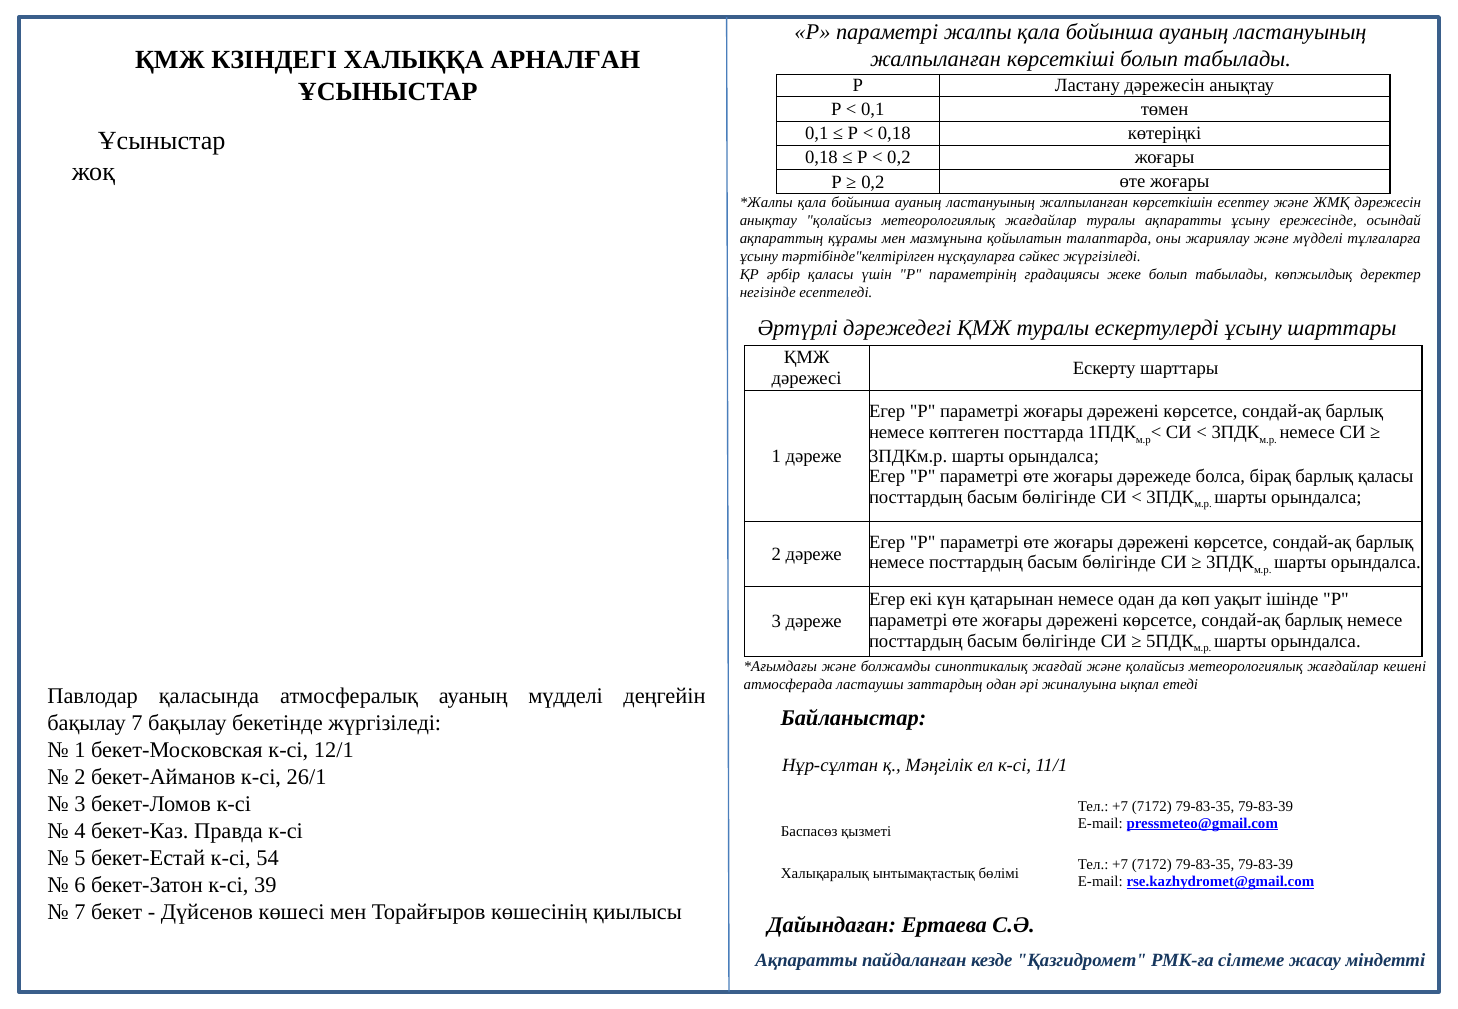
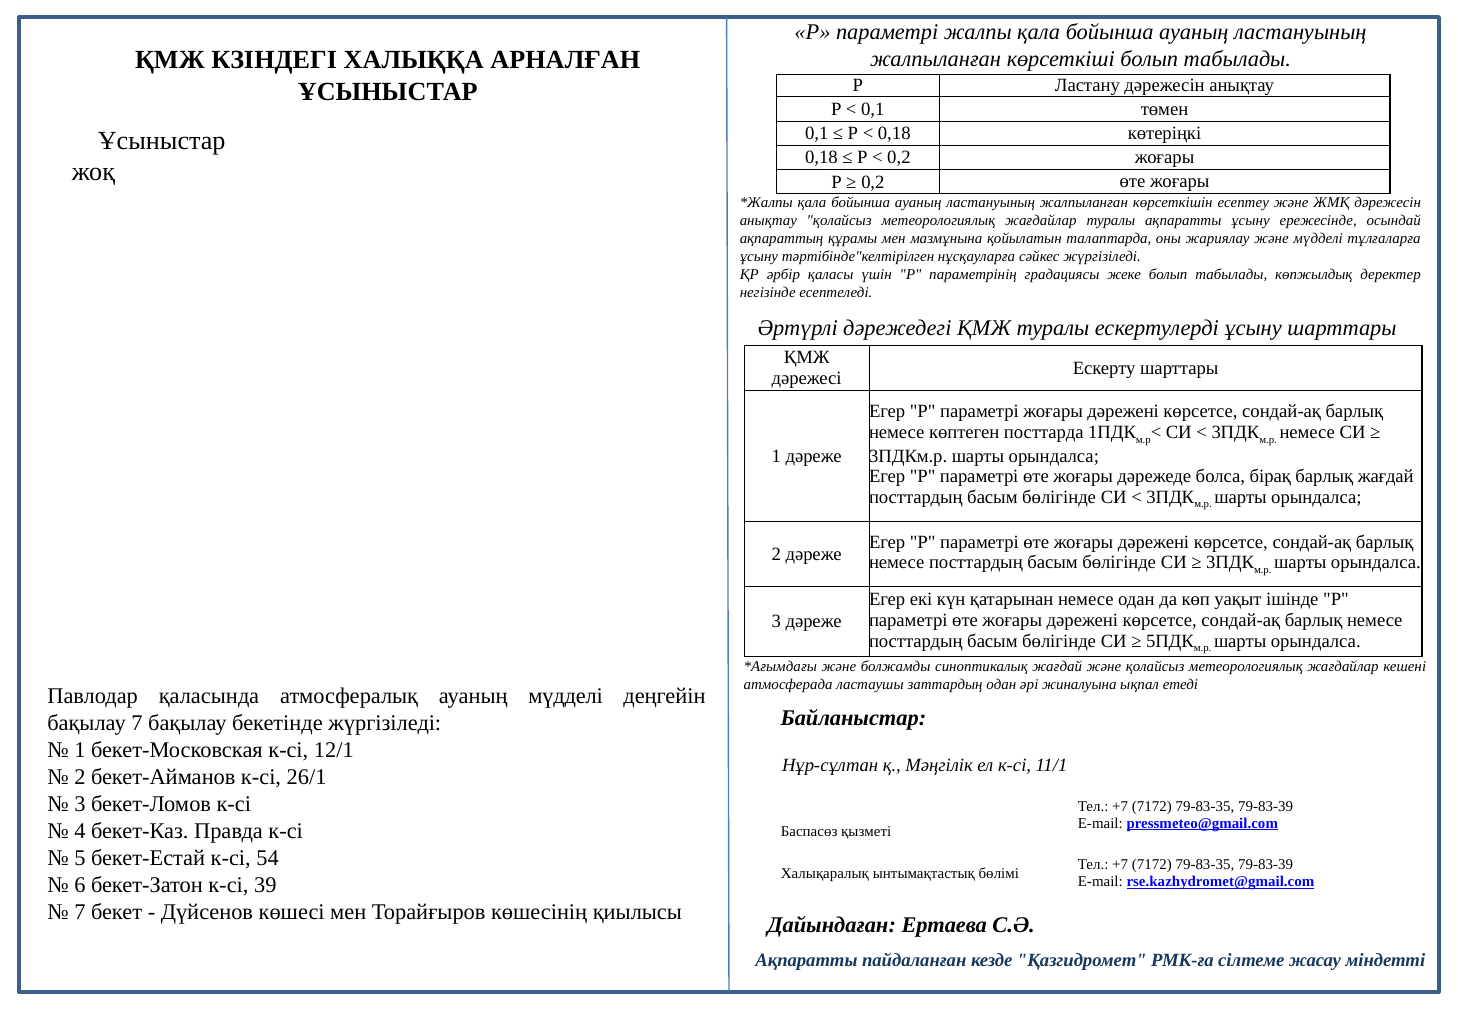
барлық қаласы: қаласы -> жағдай
